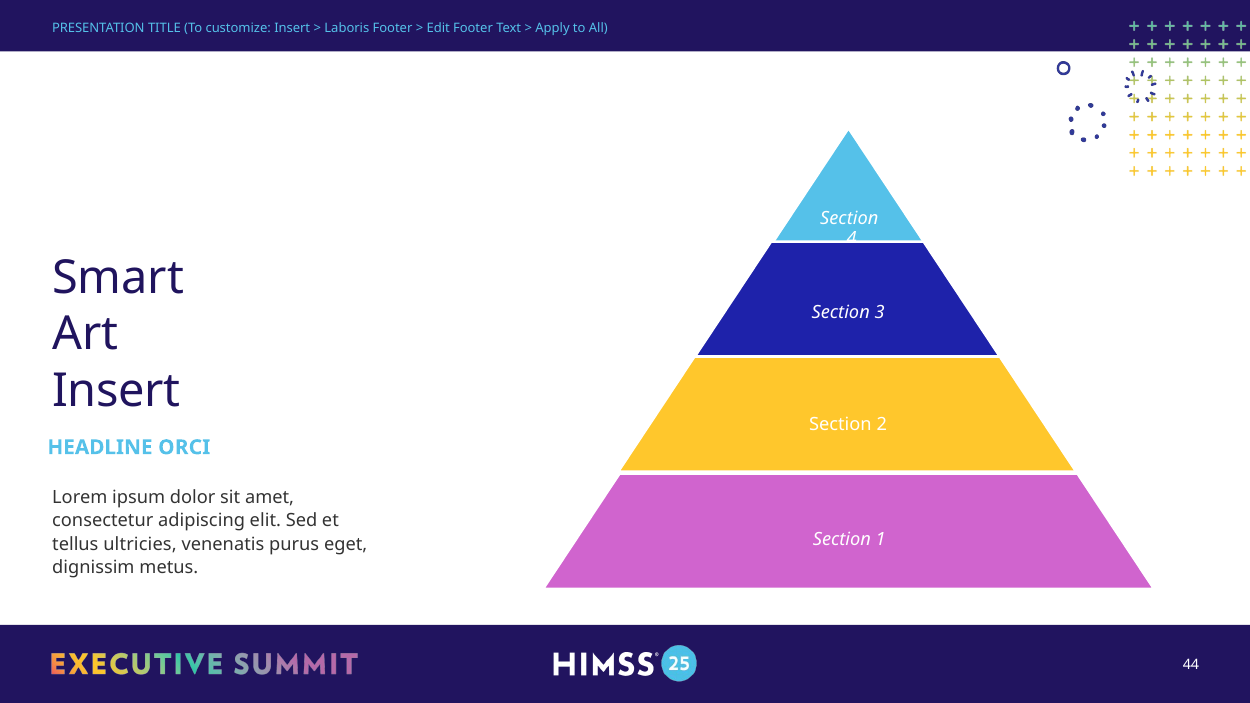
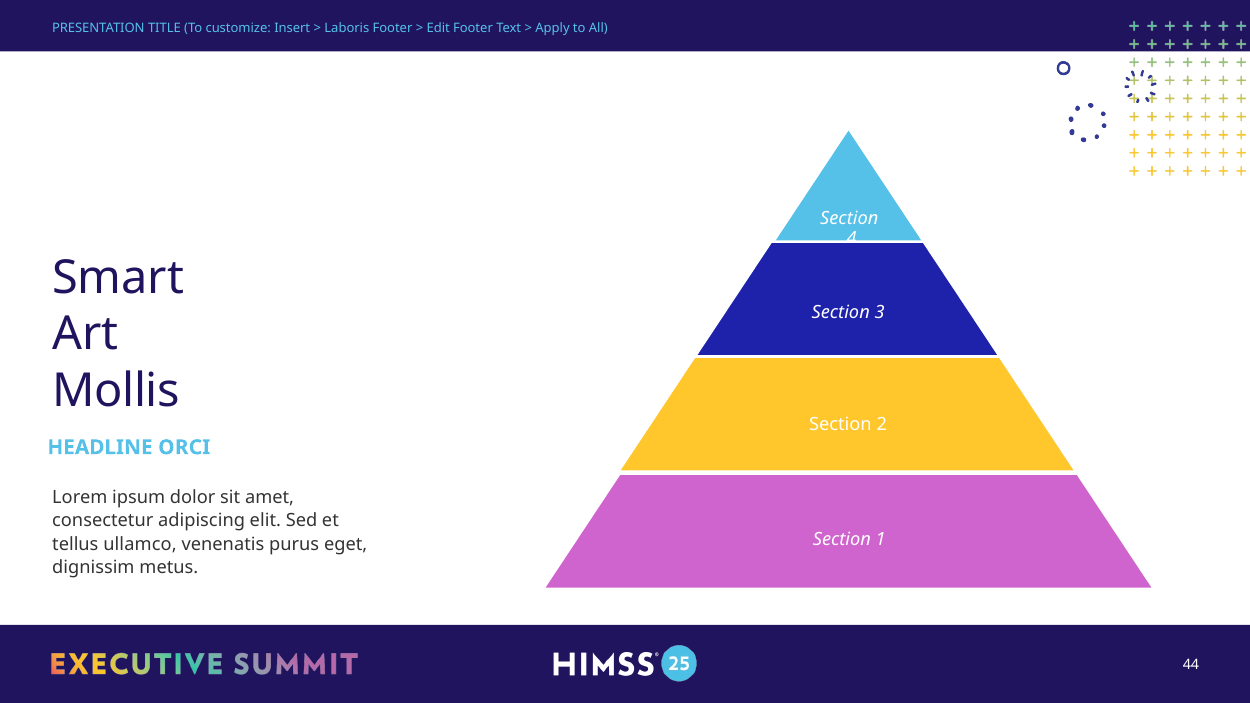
Insert at (116, 391): Insert -> Mollis
ultricies: ultricies -> ullamco
